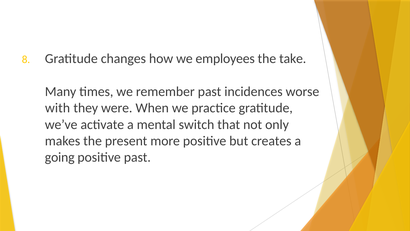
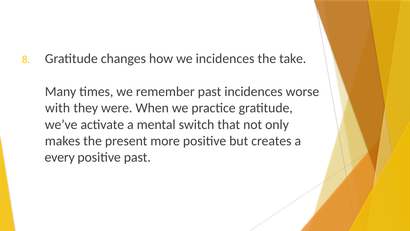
we employees: employees -> incidences
going: going -> every
